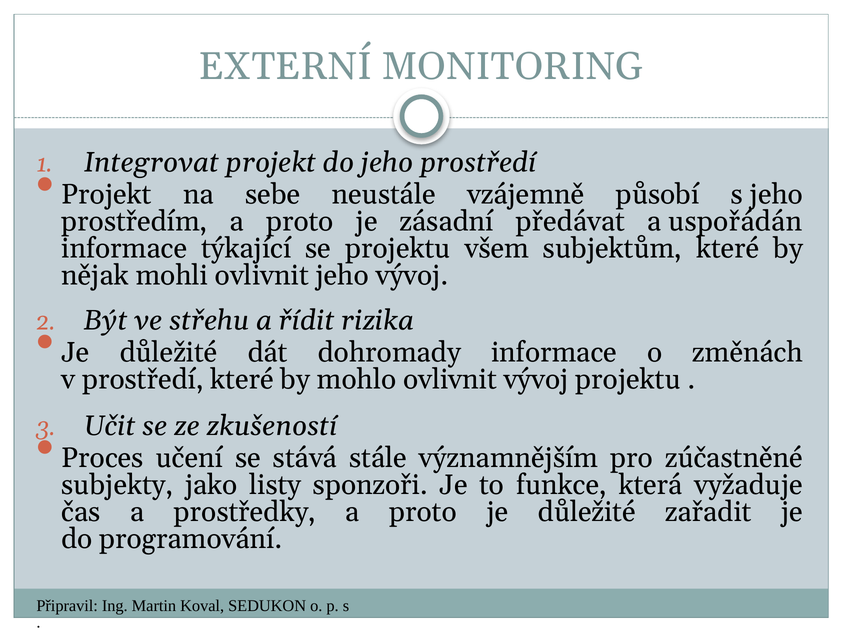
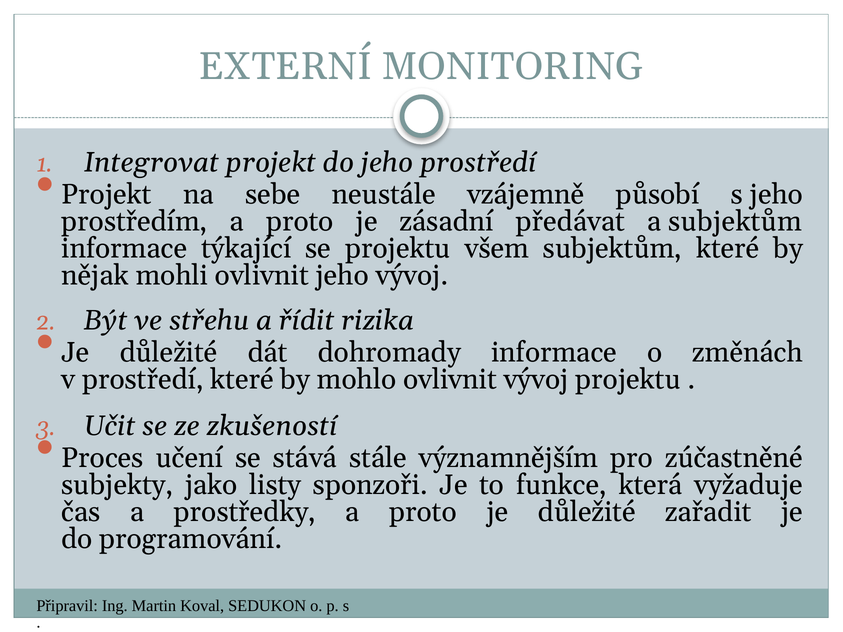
a uspořádán: uspořádán -> subjektům
